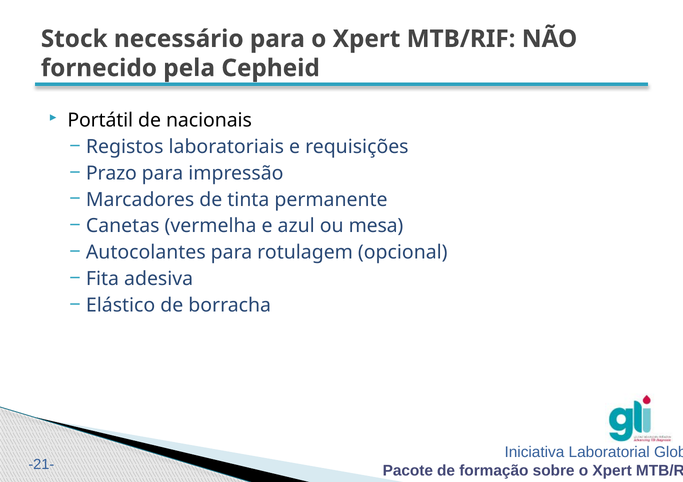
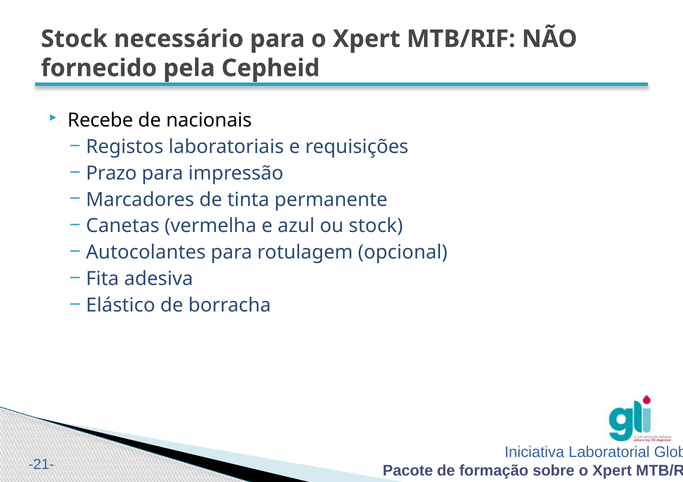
Portátil: Portátil -> Recebe
ou mesa: mesa -> stock
